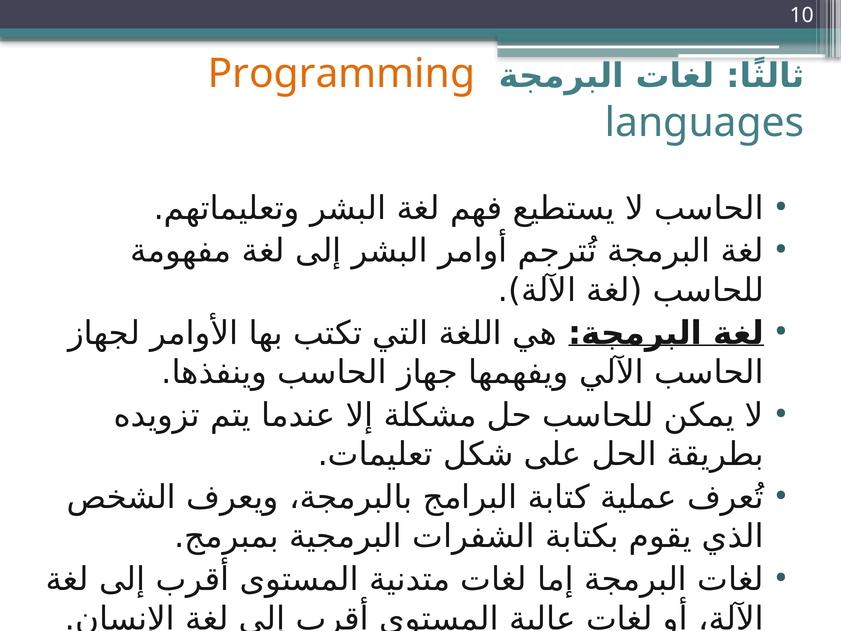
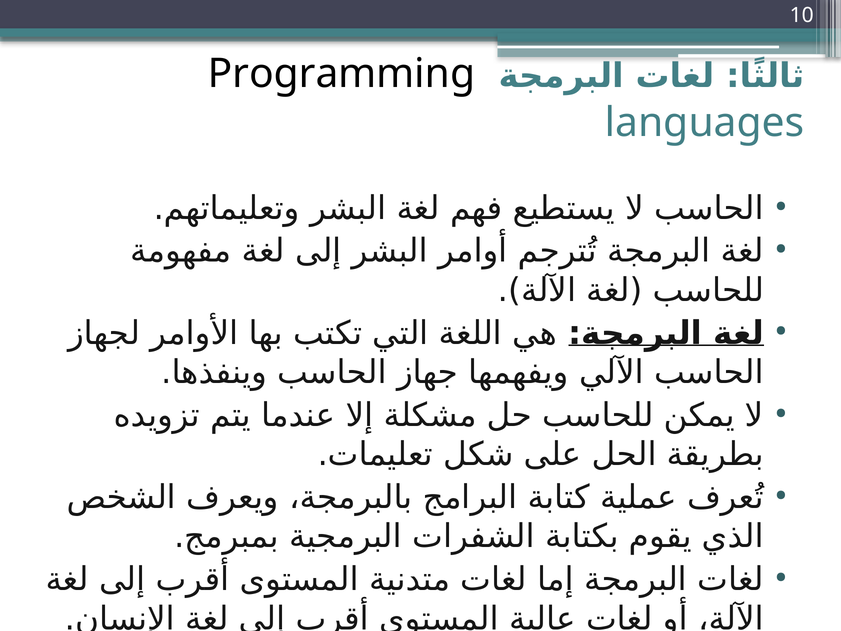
Programming colour: orange -> black
